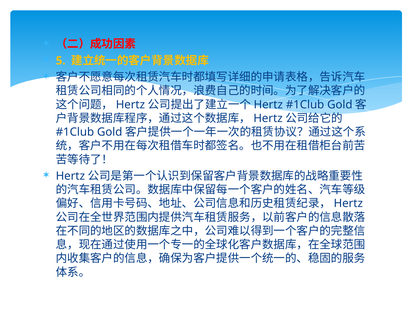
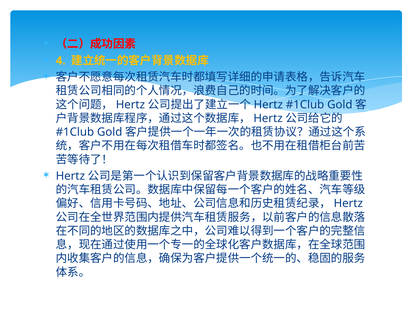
5: 5 -> 4
